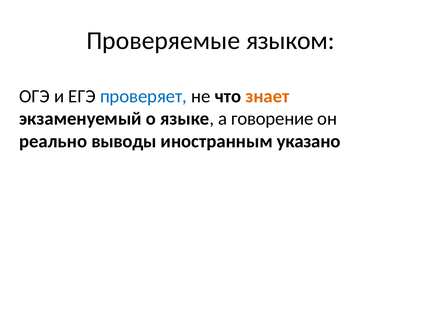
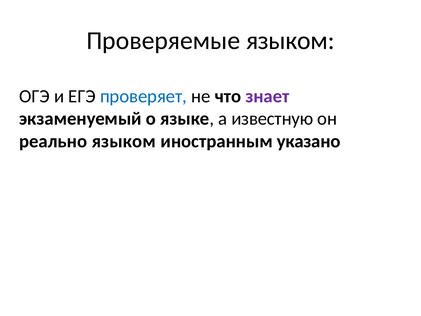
знает colour: orange -> purple
говорение: говорение -> известную
реально выводы: выводы -> языком
